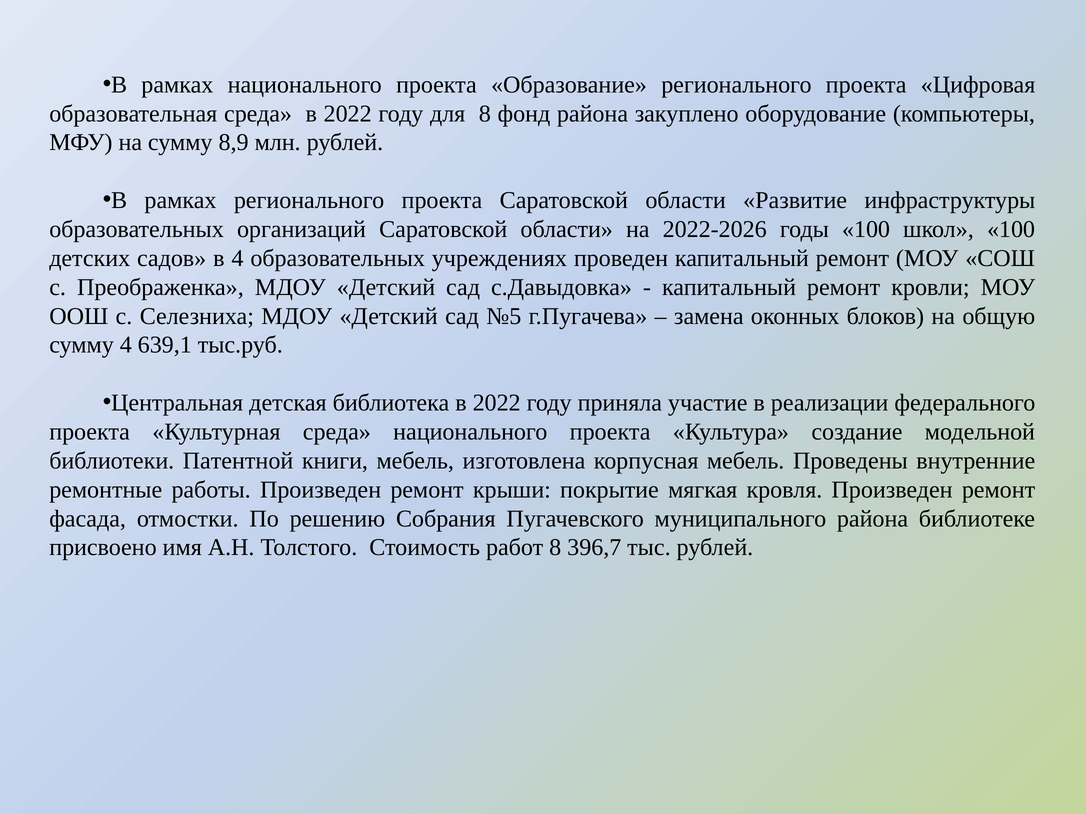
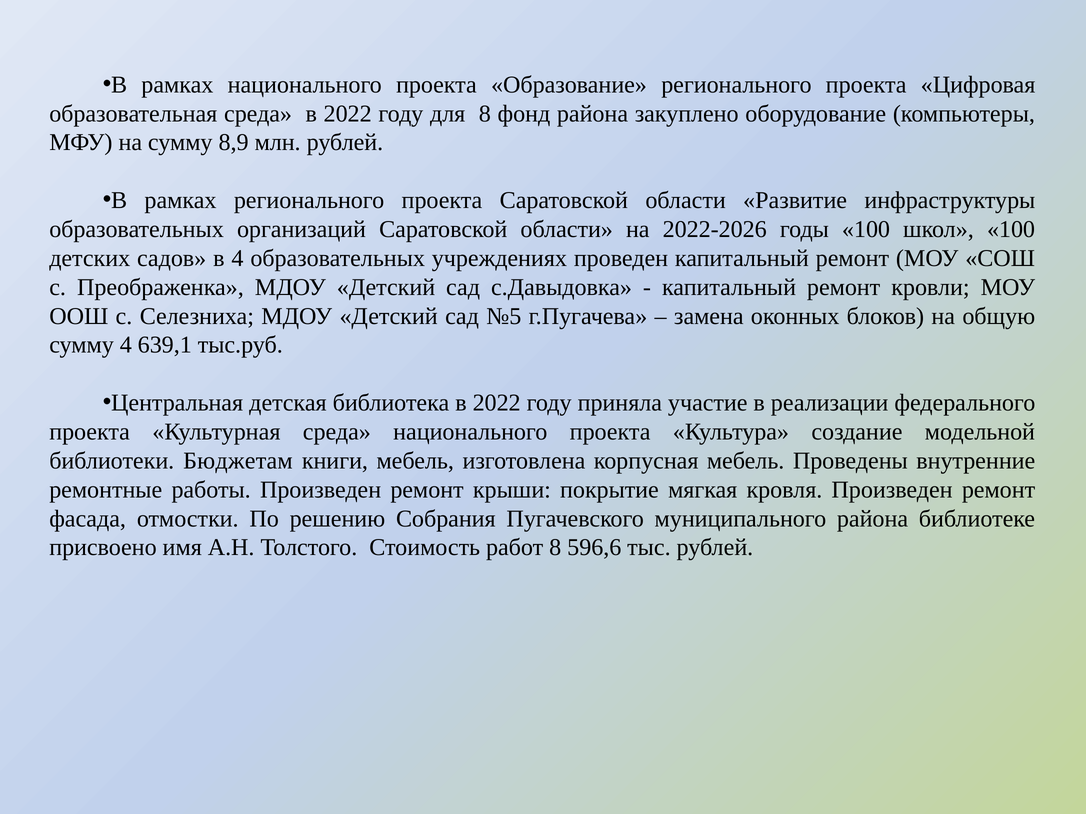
Патентной: Патентной -> Бюджетам
396,7: 396,7 -> 596,6
